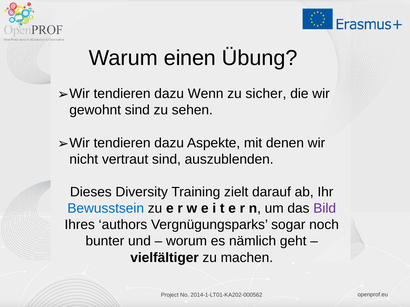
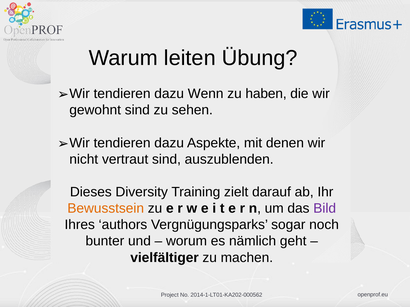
einen: einen -> leiten
sicher: sicher -> haben
Bewusstsein colour: blue -> orange
